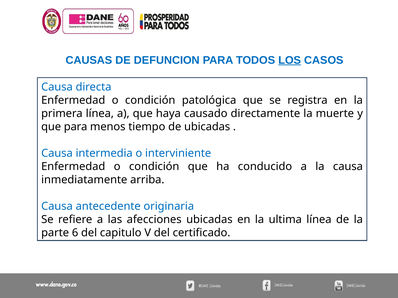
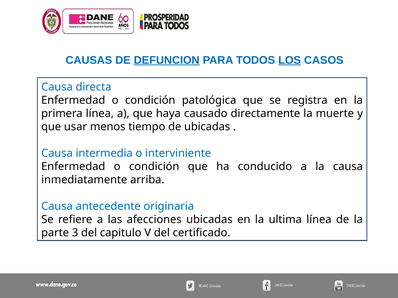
DEFUNCION underline: none -> present
que para: para -> usar
6: 6 -> 3
